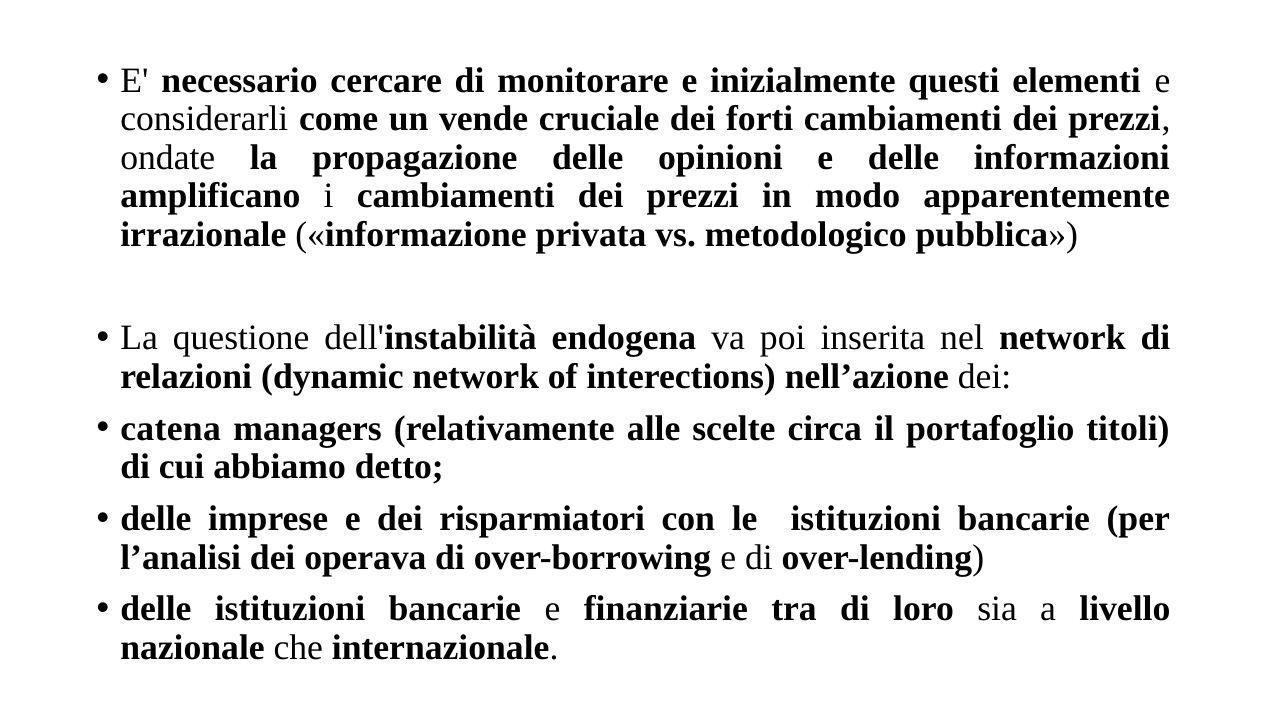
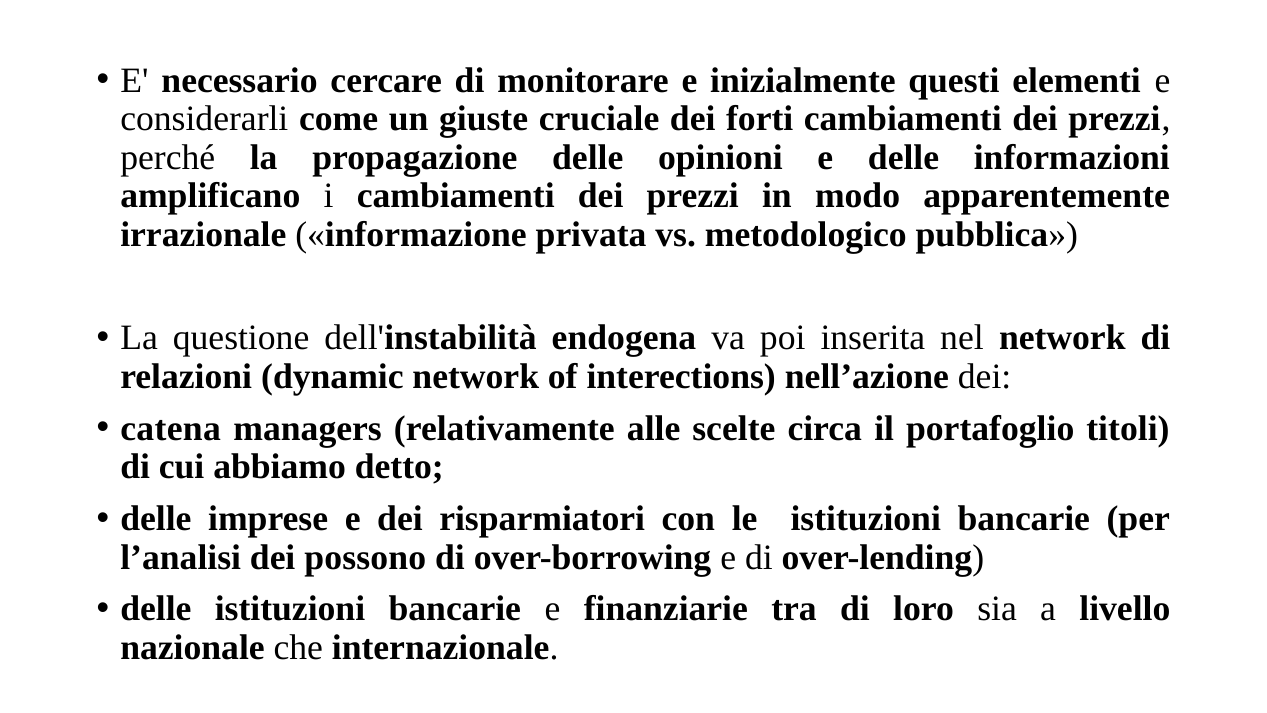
vende: vende -> giuste
ondate: ondate -> perché
operava: operava -> possono
